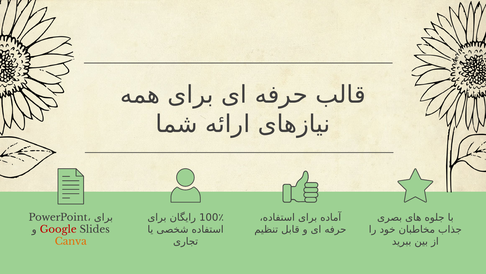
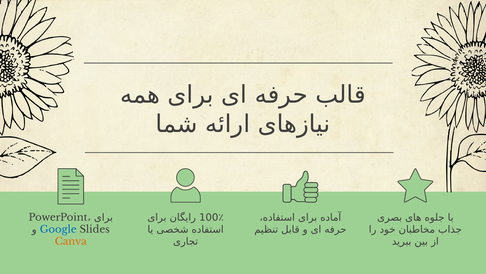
Google colour: red -> blue
